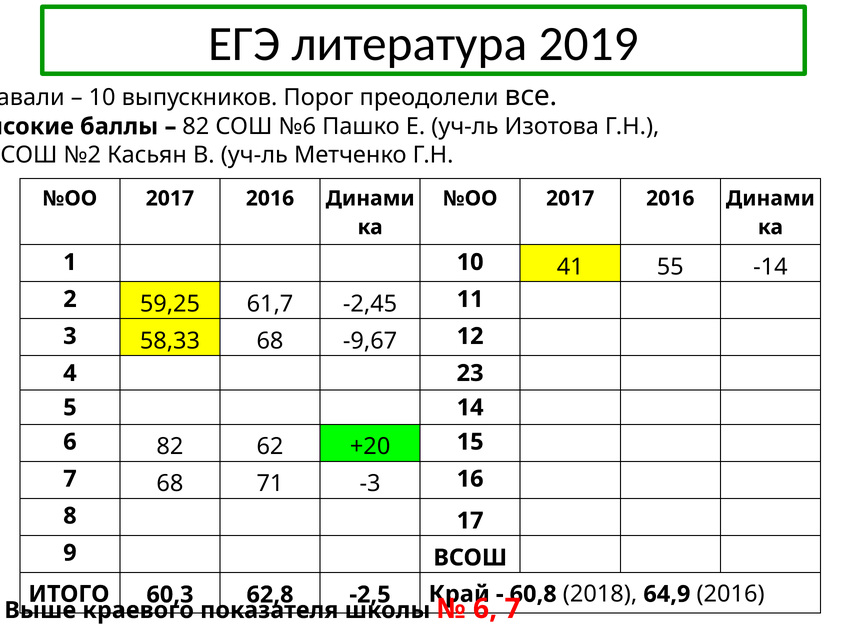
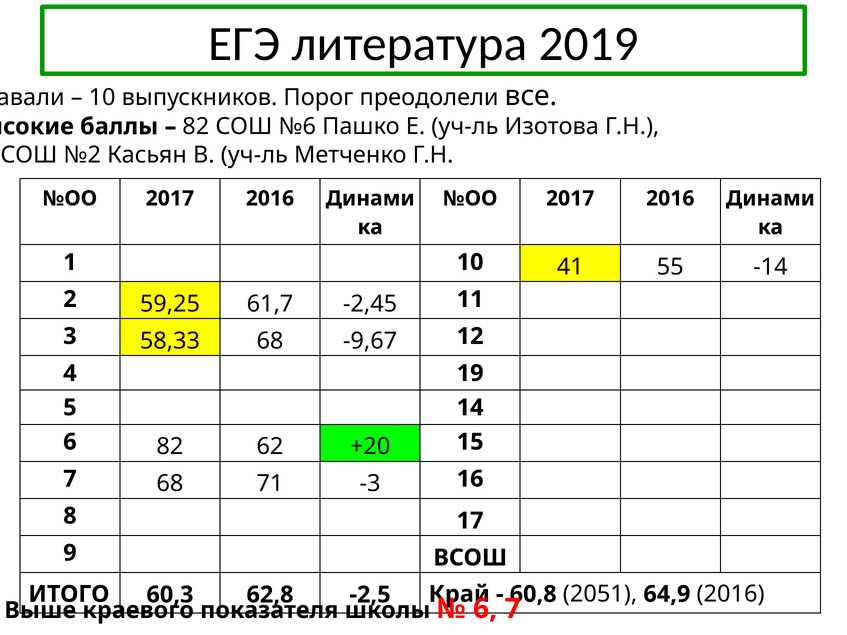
23: 23 -> 19
2018: 2018 -> 2051
